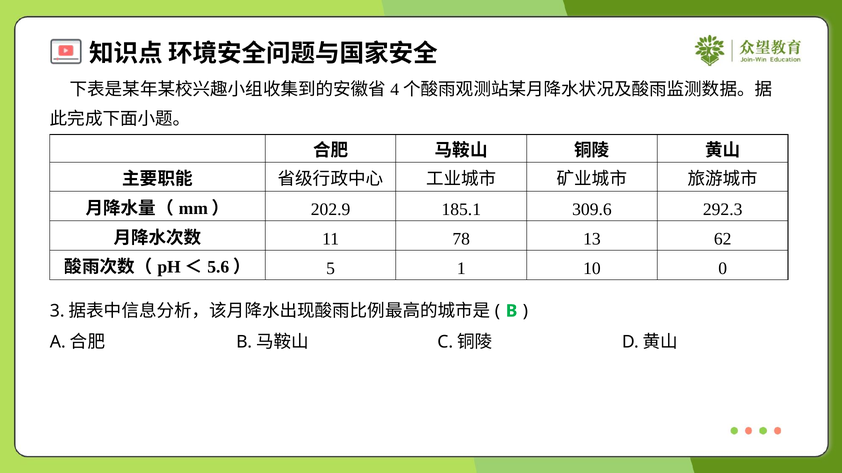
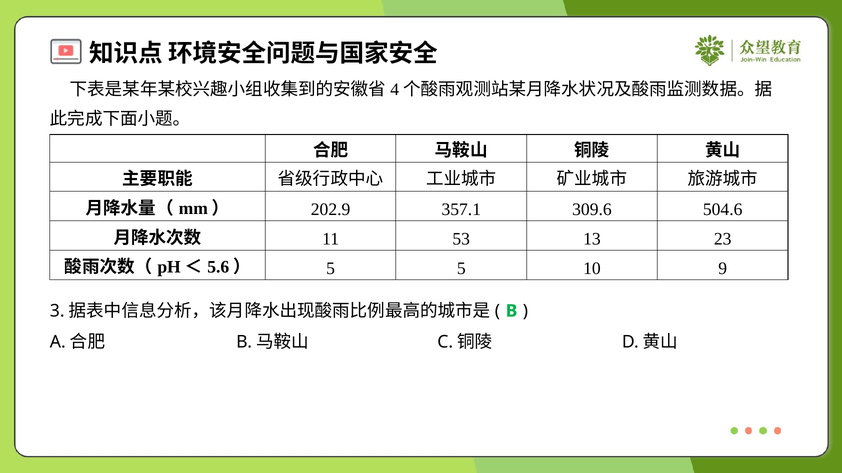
185.1: 185.1 -> 357.1
292.3: 292.3 -> 504.6
78: 78 -> 53
62: 62 -> 23
5 1: 1 -> 5
0: 0 -> 9
